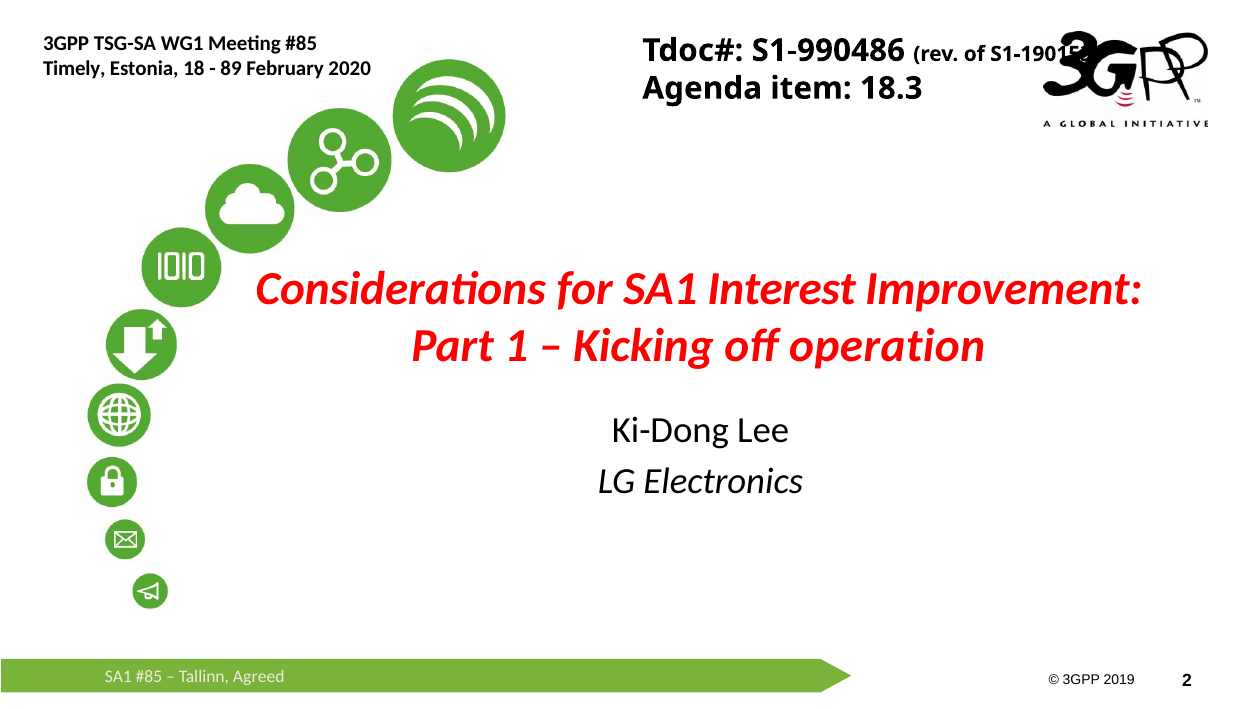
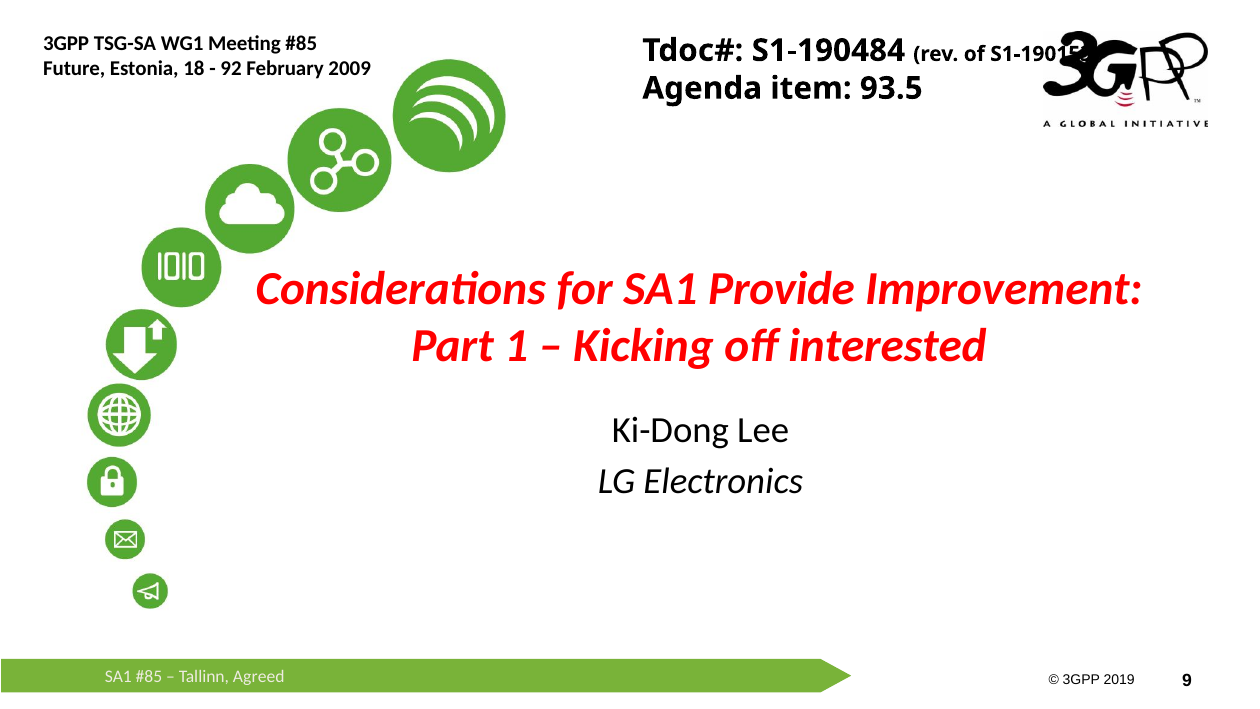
Timely: Timely -> Future
89: 89 -> 92
2020: 2020 -> 2009
S1-990486: S1-990486 -> S1-190484
18.3: 18.3 -> 93.5
Interest: Interest -> Provide
operation: operation -> interested
2: 2 -> 9
